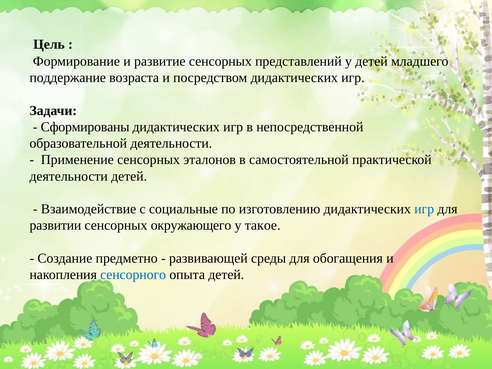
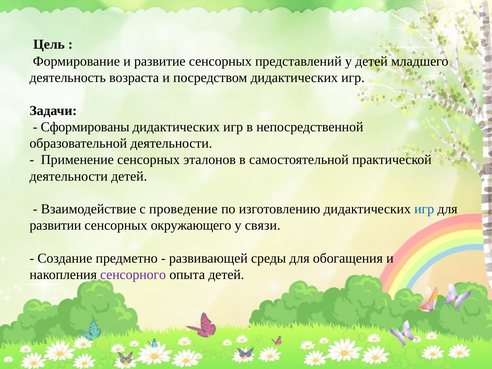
поддержание: поддержание -> деятельность
социальные: социальные -> проведение
такое: такое -> связи
сенсорного colour: blue -> purple
